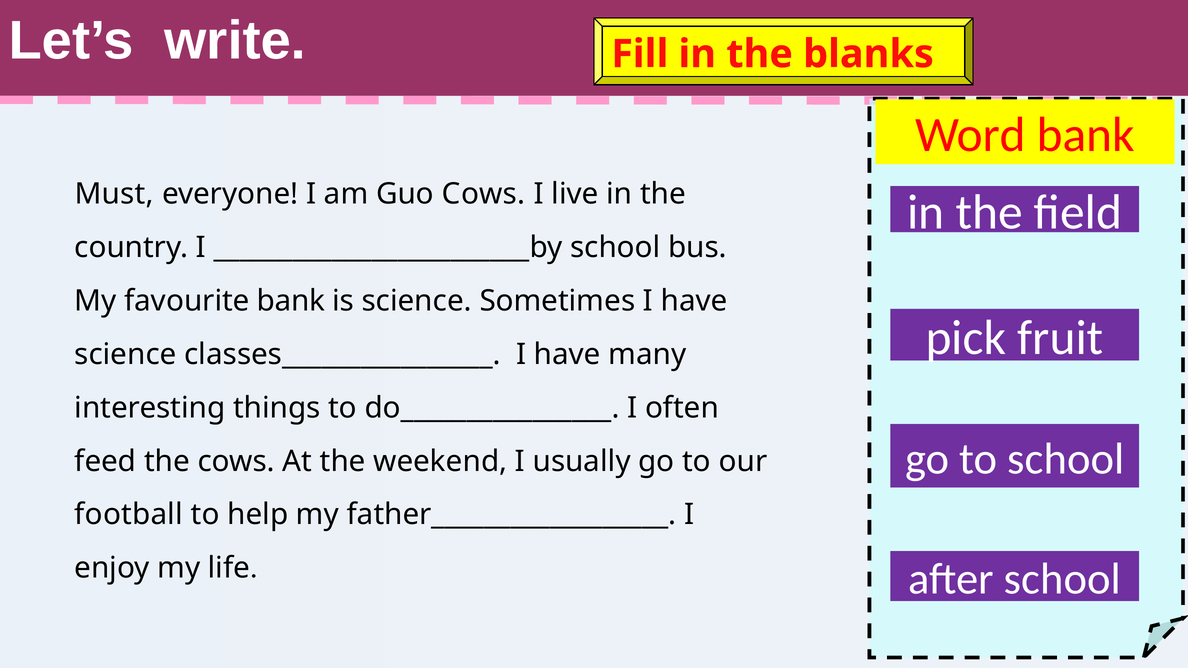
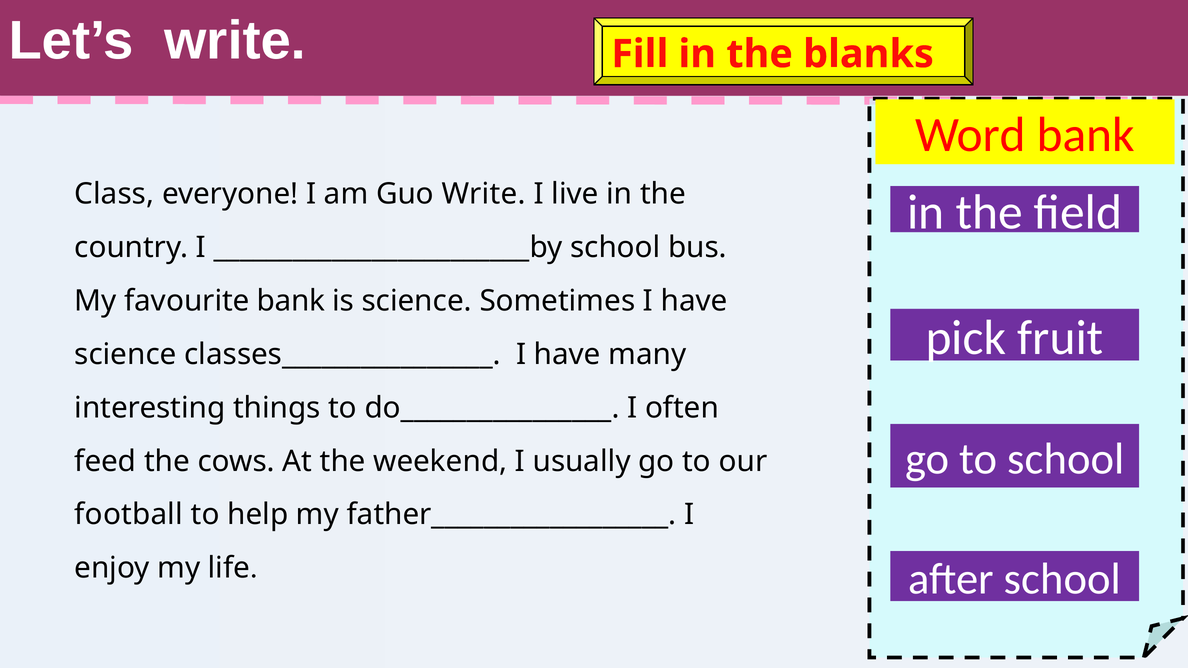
Must: Must -> Class
Guo Cows: Cows -> Write
